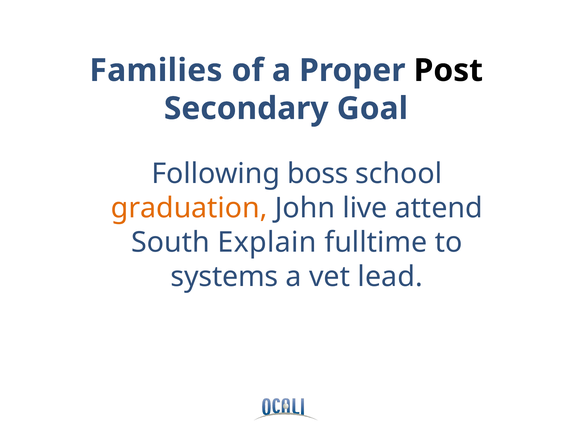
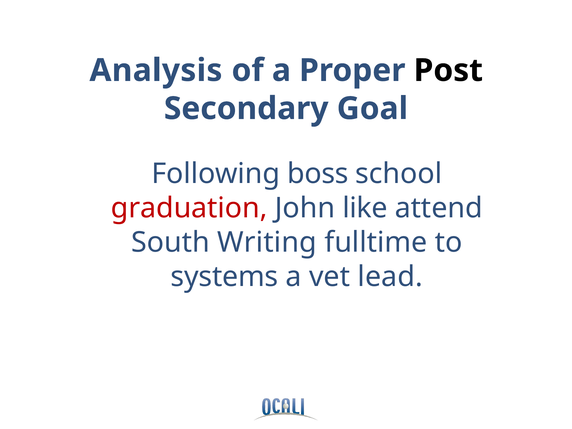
Families: Families -> Analysis
graduation colour: orange -> red
live: live -> like
Explain: Explain -> Writing
